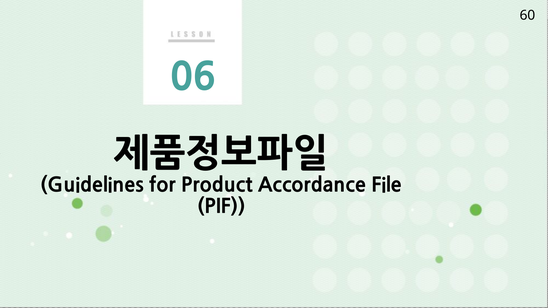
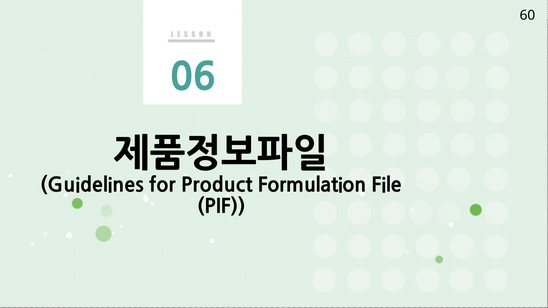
Accordance: Accordance -> Formulation
